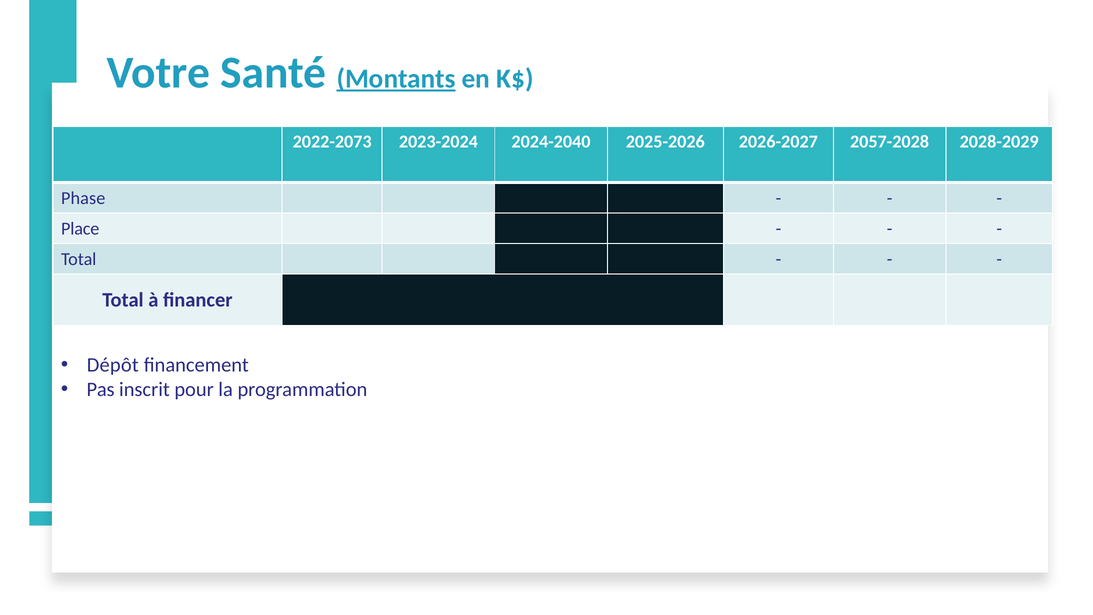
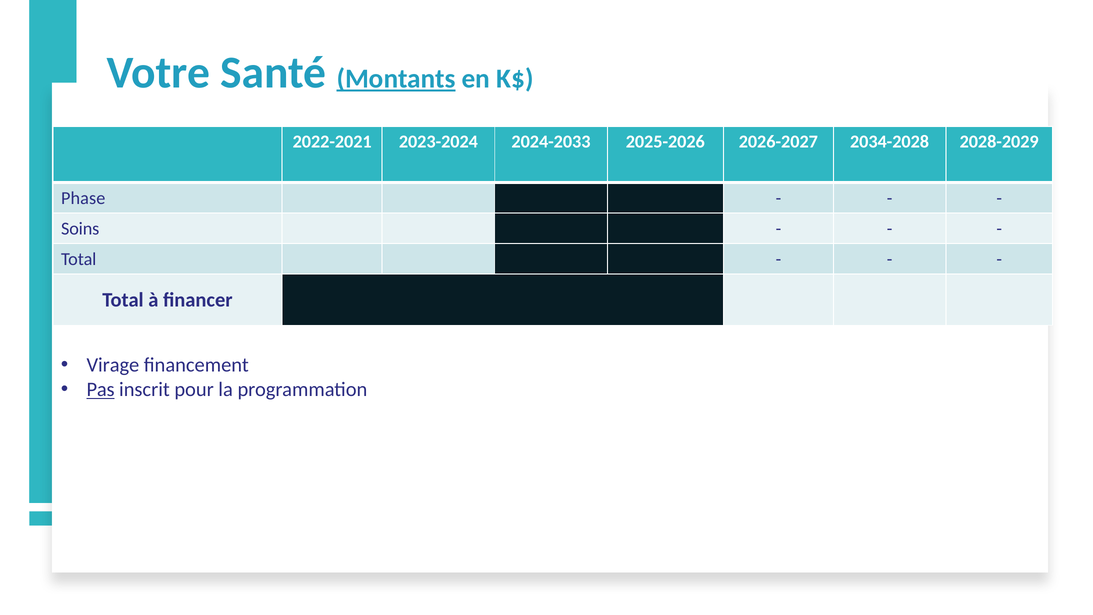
2022-2073: 2022-2073 -> 2022-2021
2024-2040: 2024-2040 -> 2024-2033
2057-2028: 2057-2028 -> 2034-2028
Place: Place -> Soins
Dépôt: Dépôt -> Virage
Pas underline: none -> present
